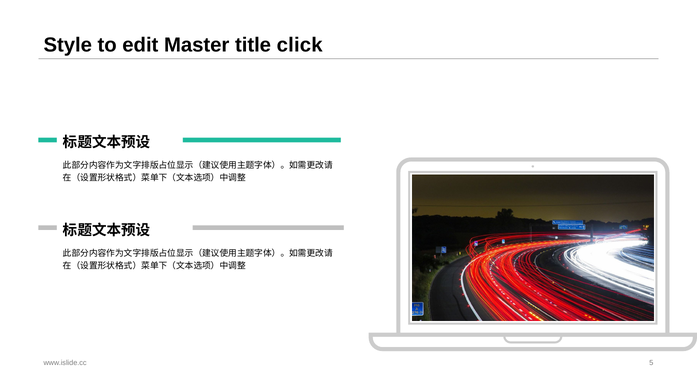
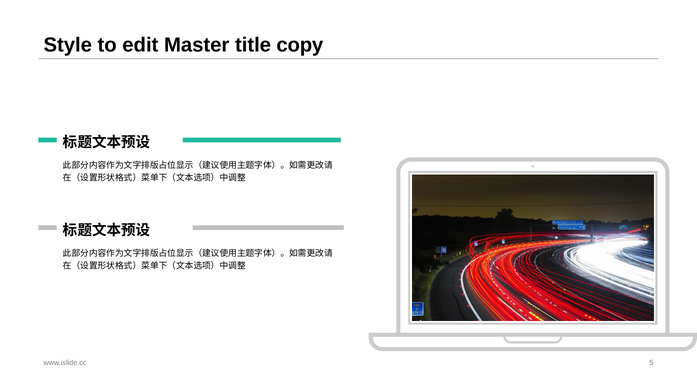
click: click -> copy
